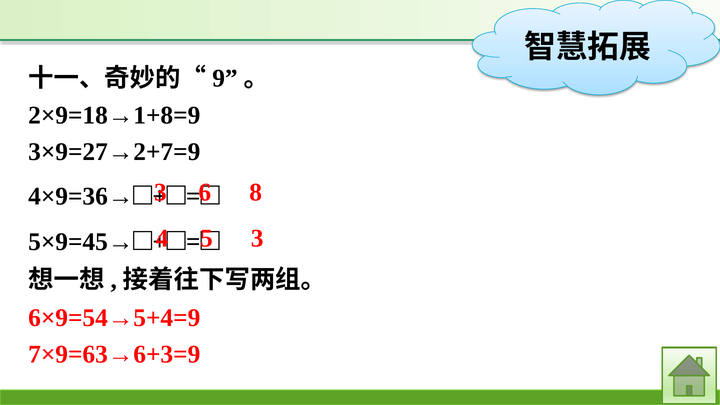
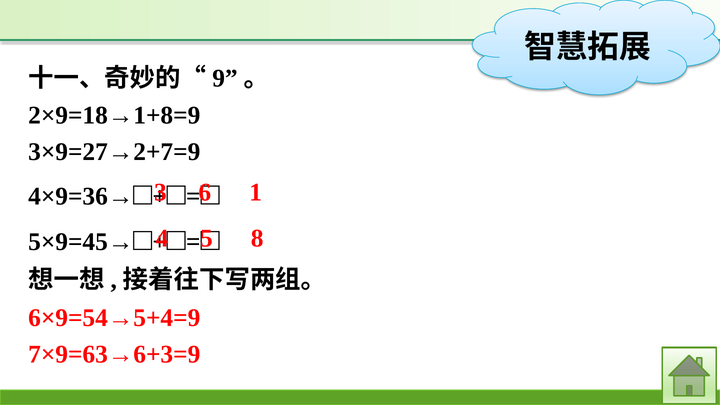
8: 8 -> 1
3 at (257, 238): 3 -> 8
